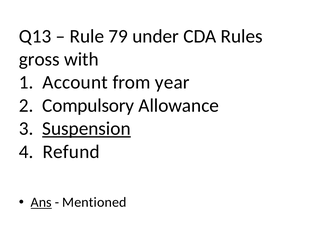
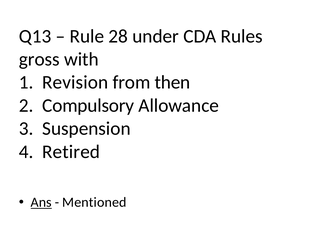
79: 79 -> 28
Account: Account -> Revision
year: year -> then
Suspension underline: present -> none
Refund: Refund -> Retired
